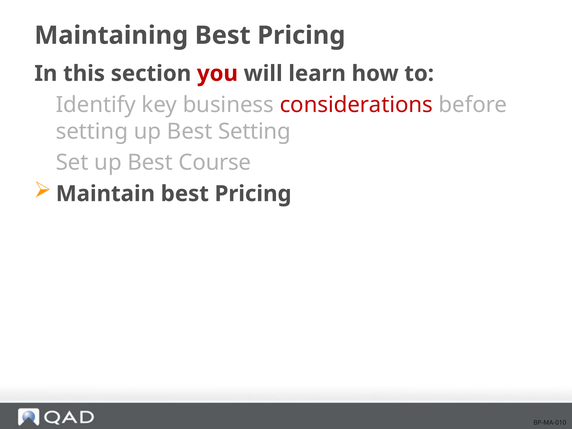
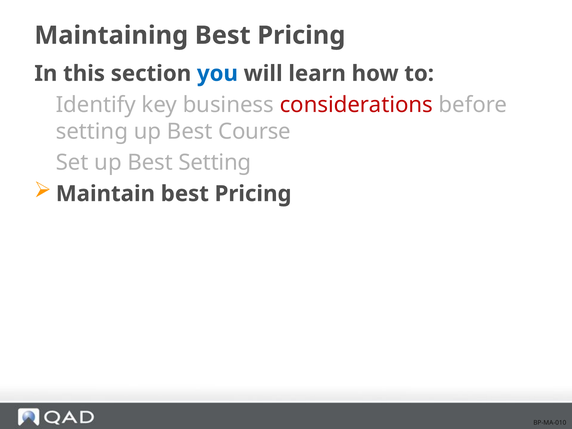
you colour: red -> blue
Best Setting: Setting -> Course
Best Course: Course -> Setting
